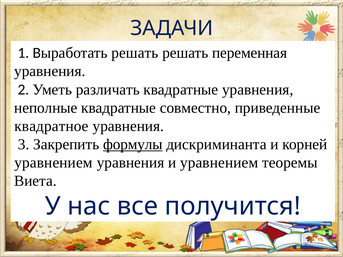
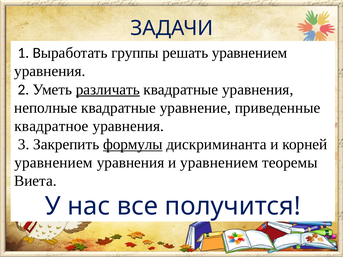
Выработать решать: решать -> группы
решать переменная: переменная -> уравнением
различать underline: none -> present
совместно: совместно -> уравнение
